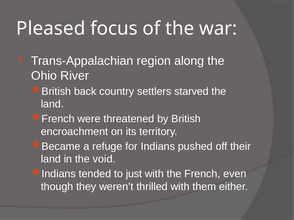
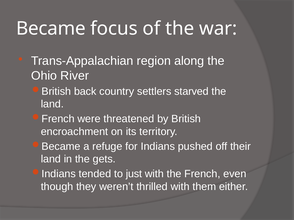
Pleased: Pleased -> Became
void: void -> gets
